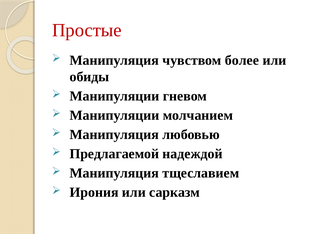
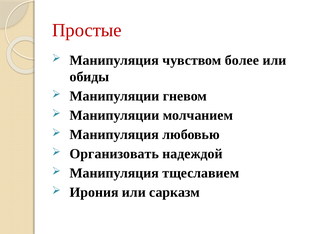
Предлагаемой: Предлагаемой -> Организовать
